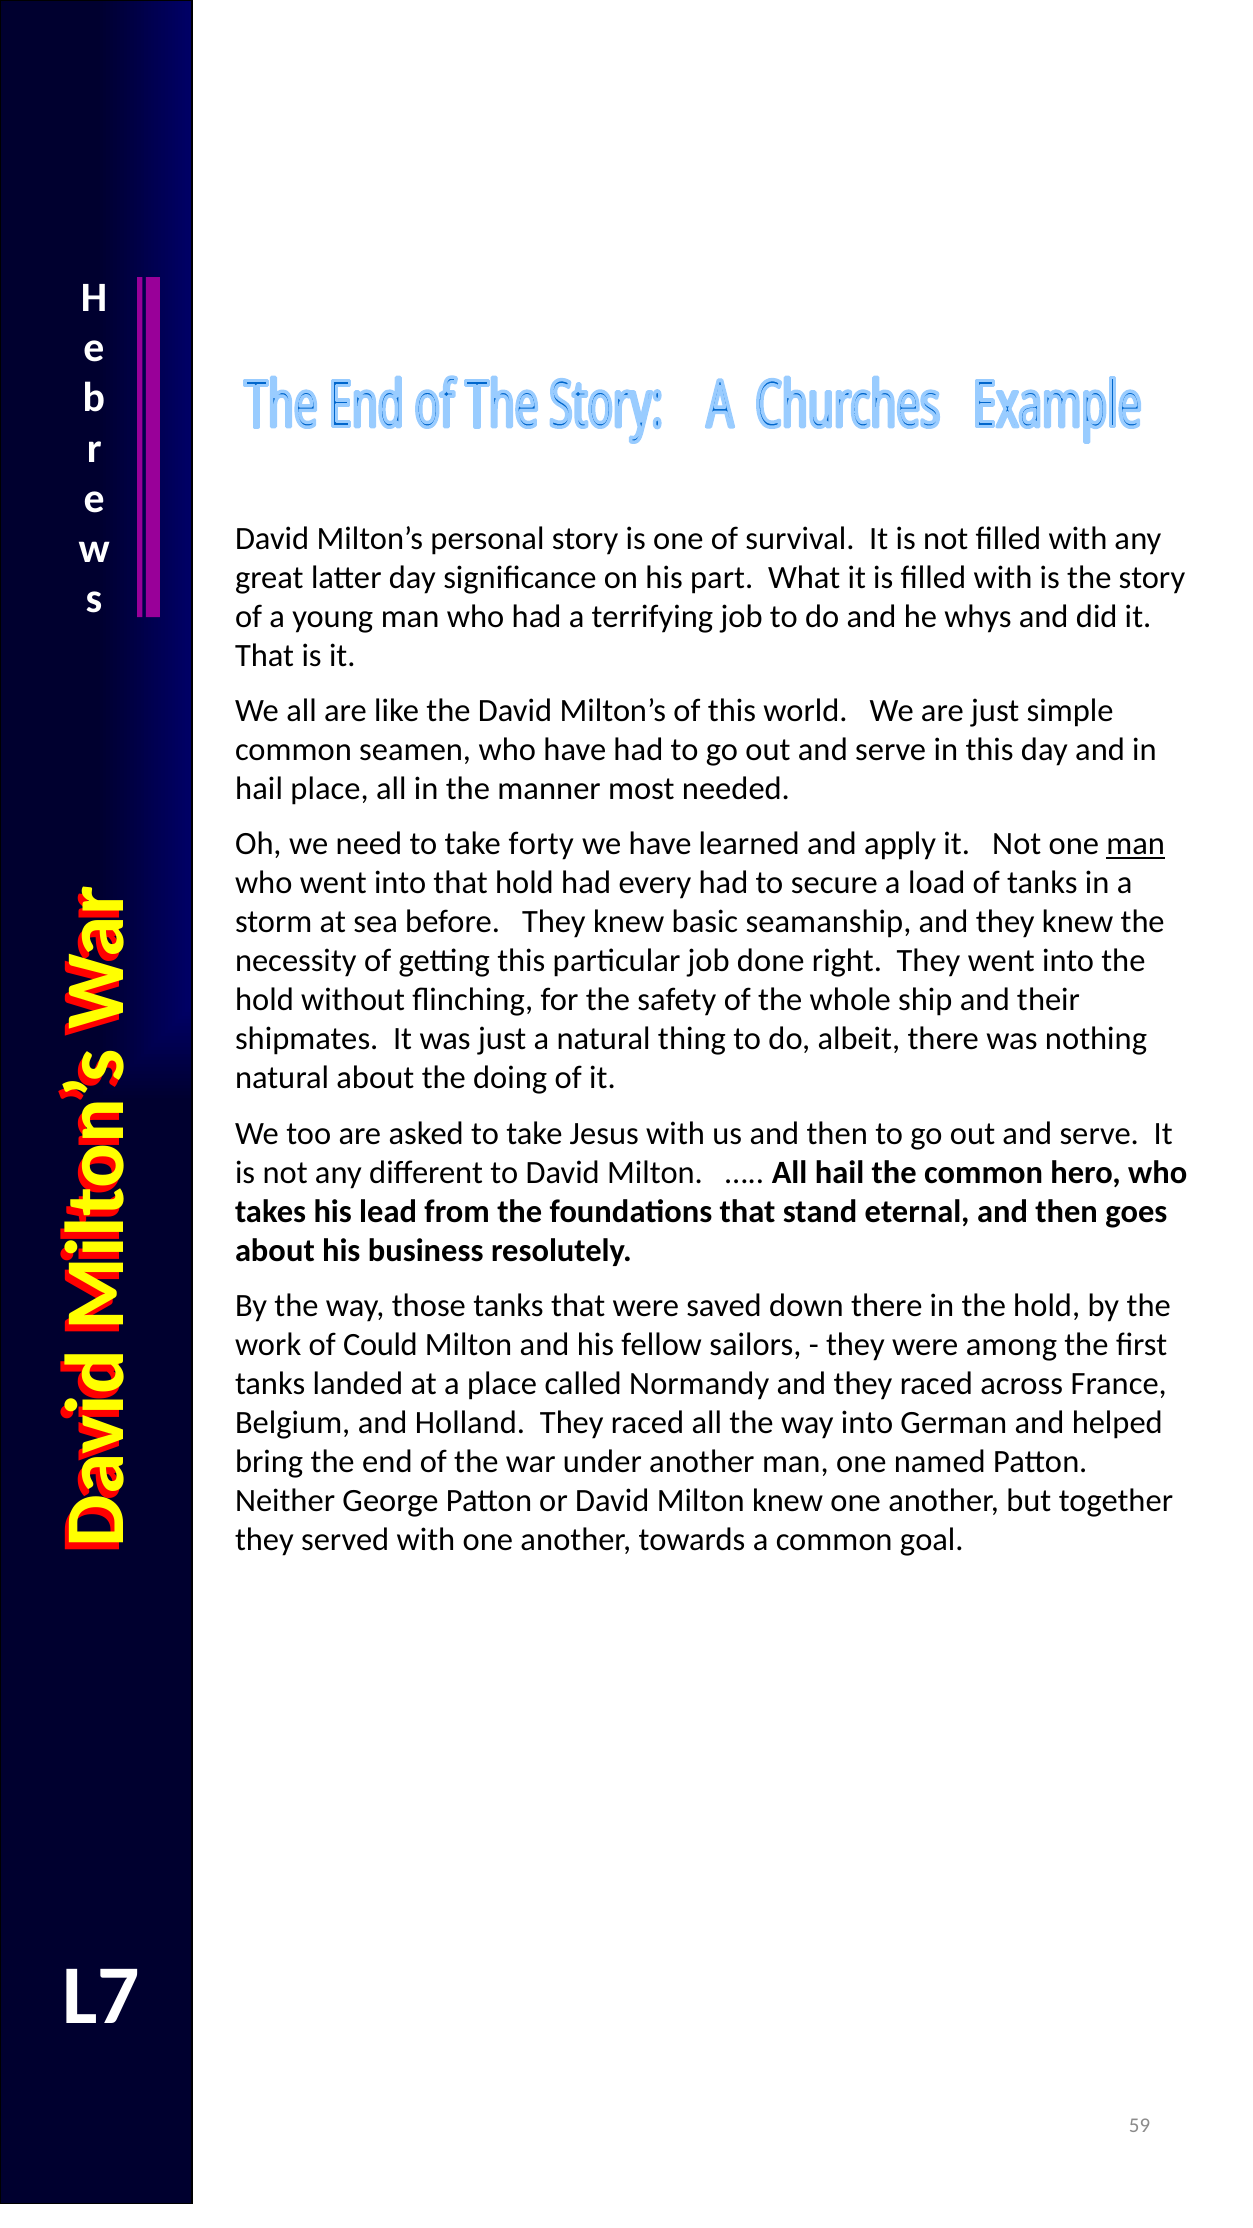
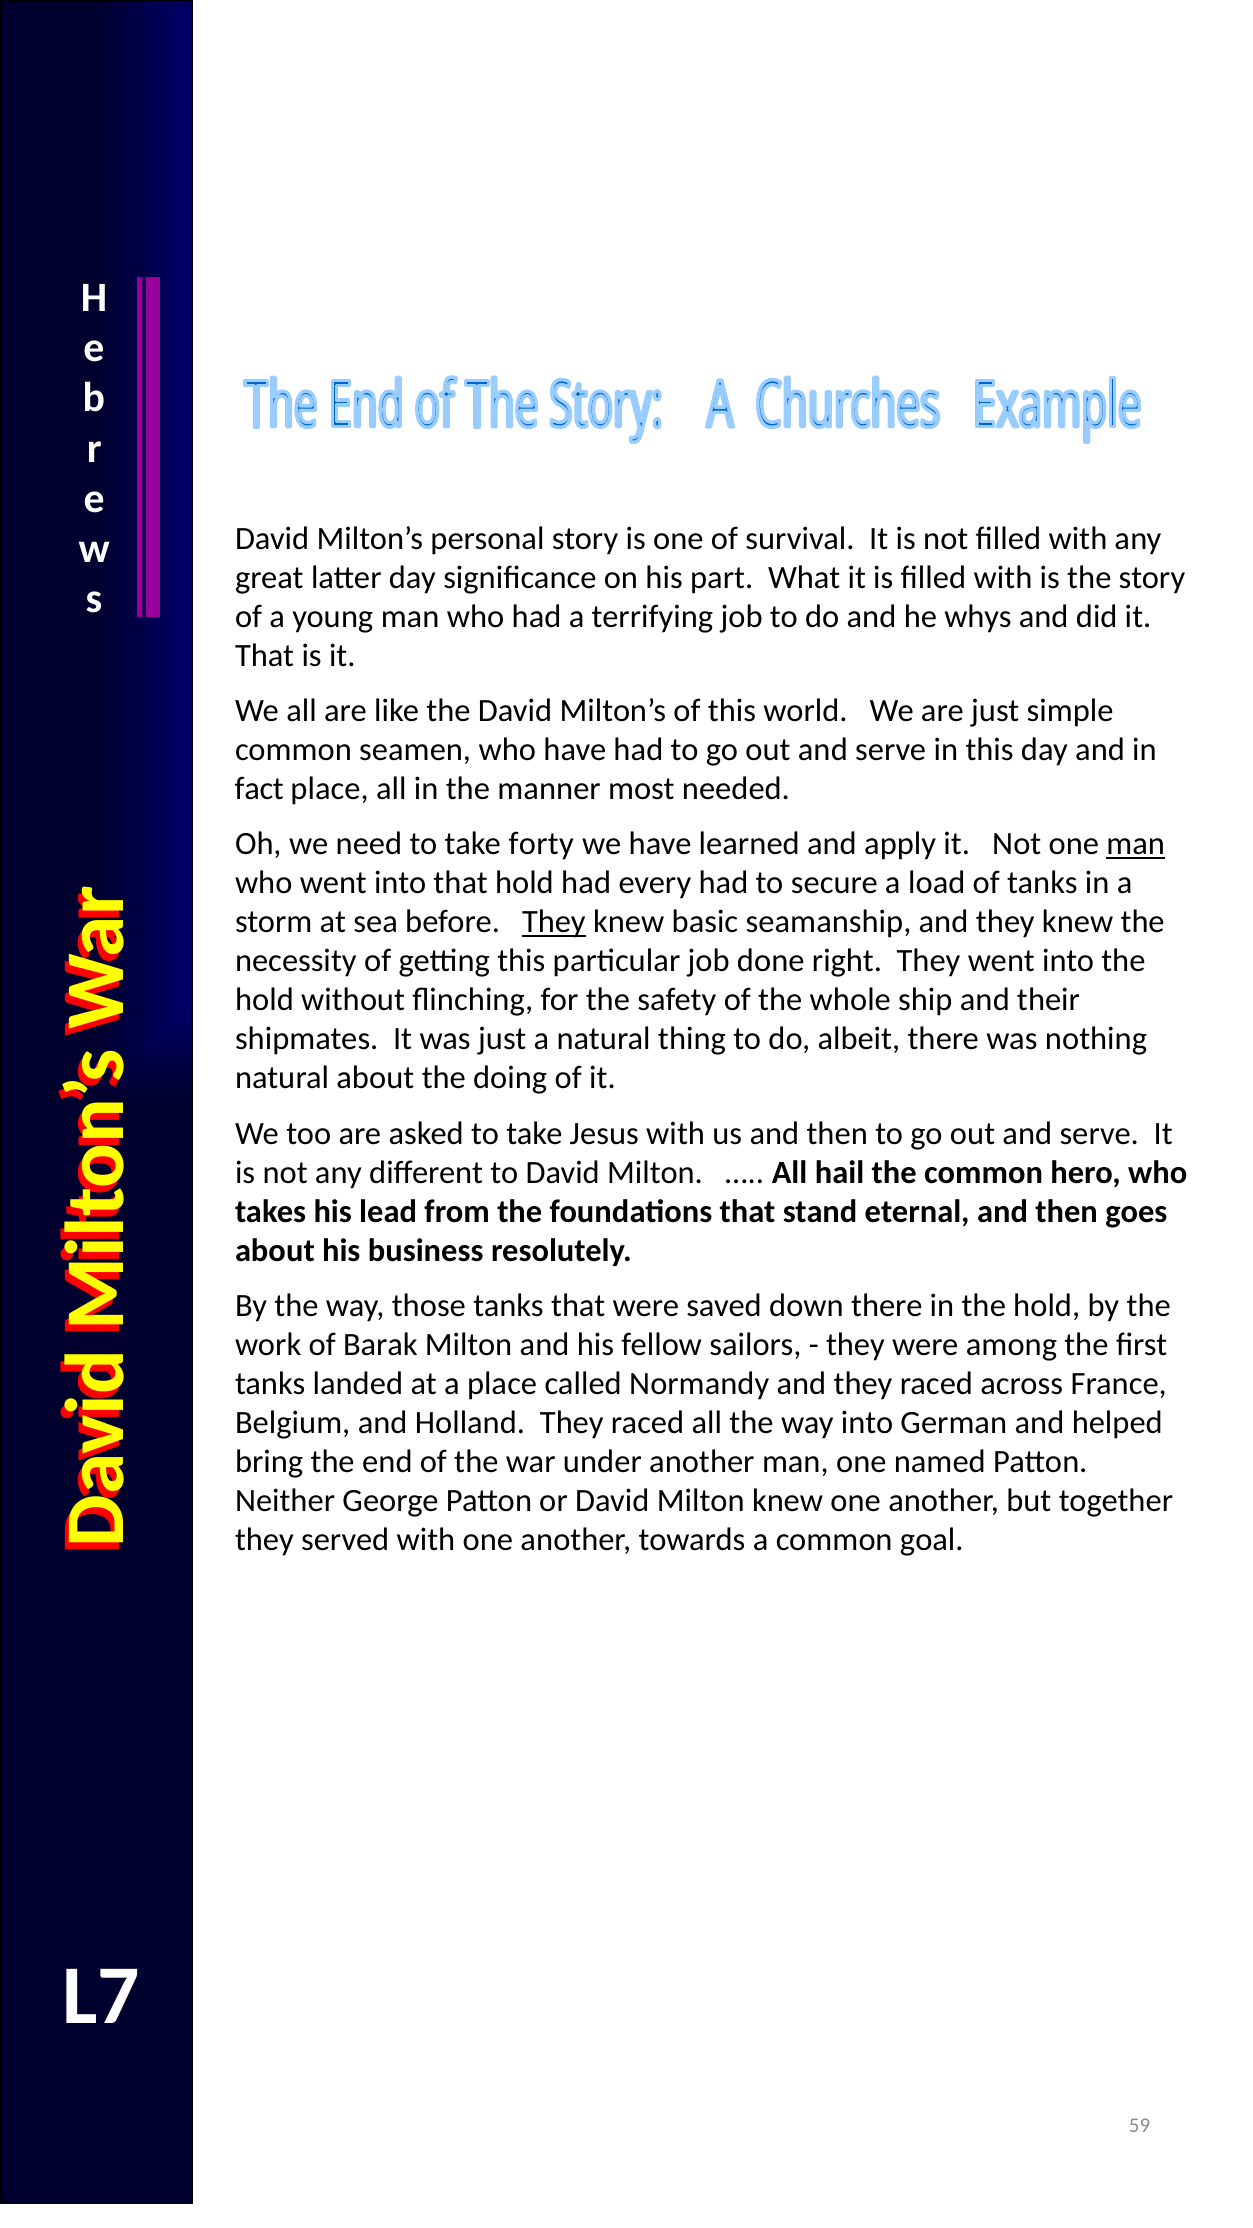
hail at (259, 789): hail -> fact
They at (554, 922) underline: none -> present
Could: Could -> Barak
